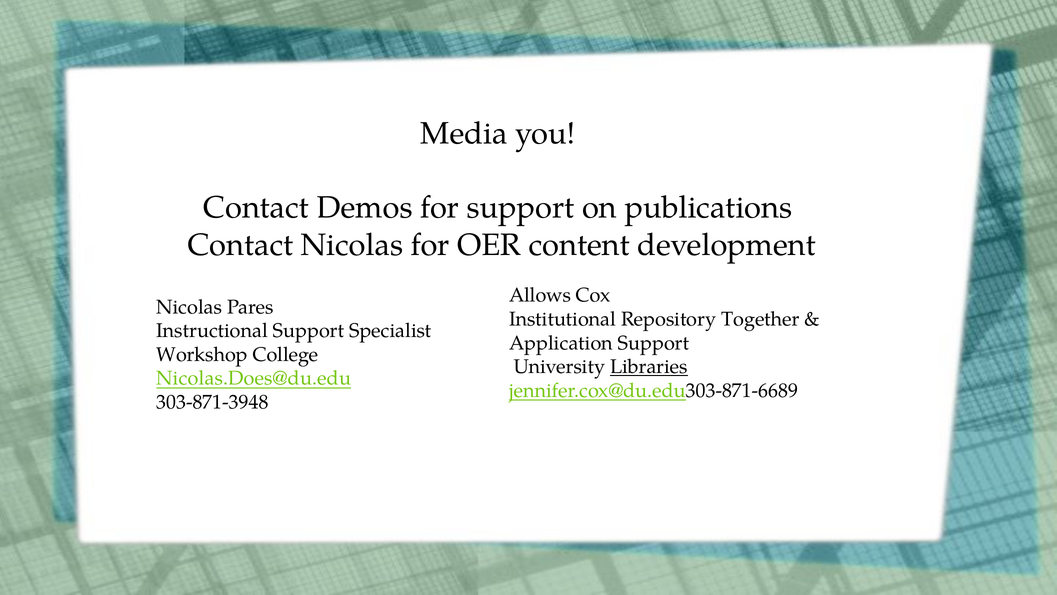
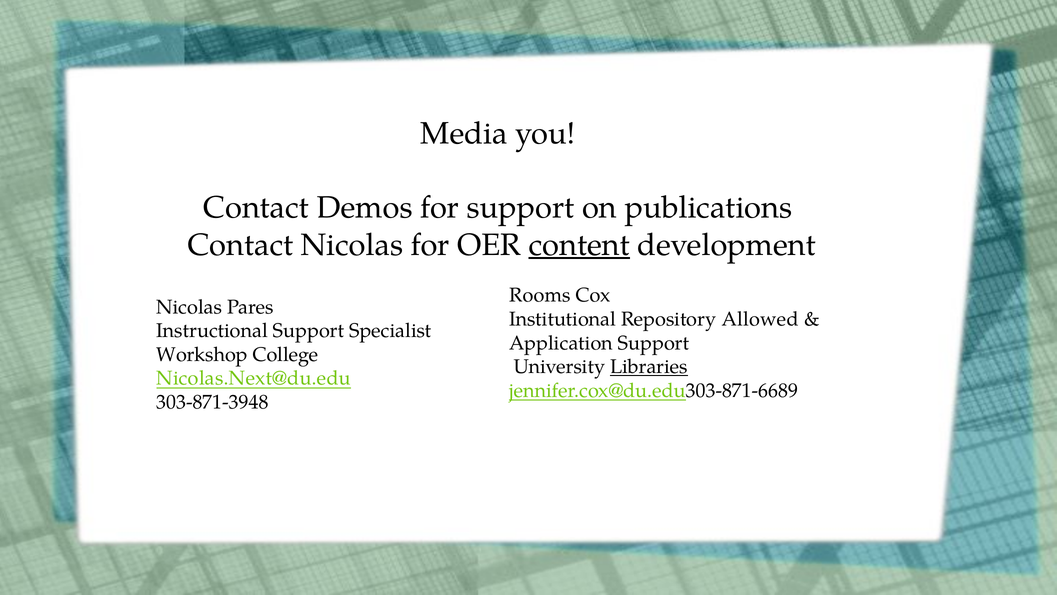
content underline: none -> present
Allows: Allows -> Rooms
Together: Together -> Allowed
Nicolas.Does@du.edu: Nicolas.Does@du.edu -> Nicolas.Next@du.edu
